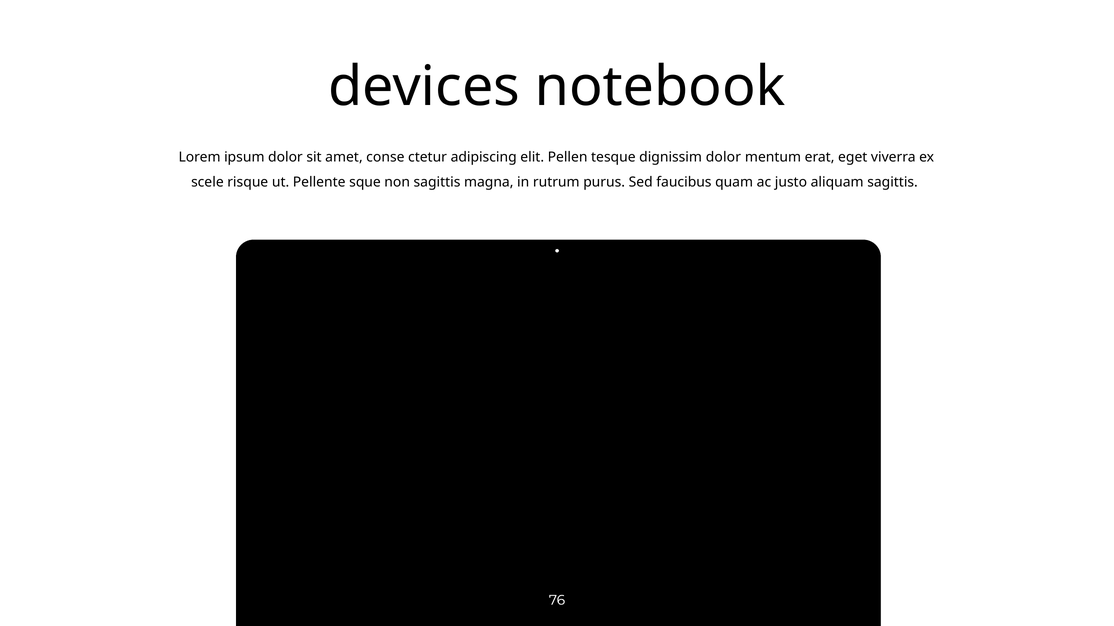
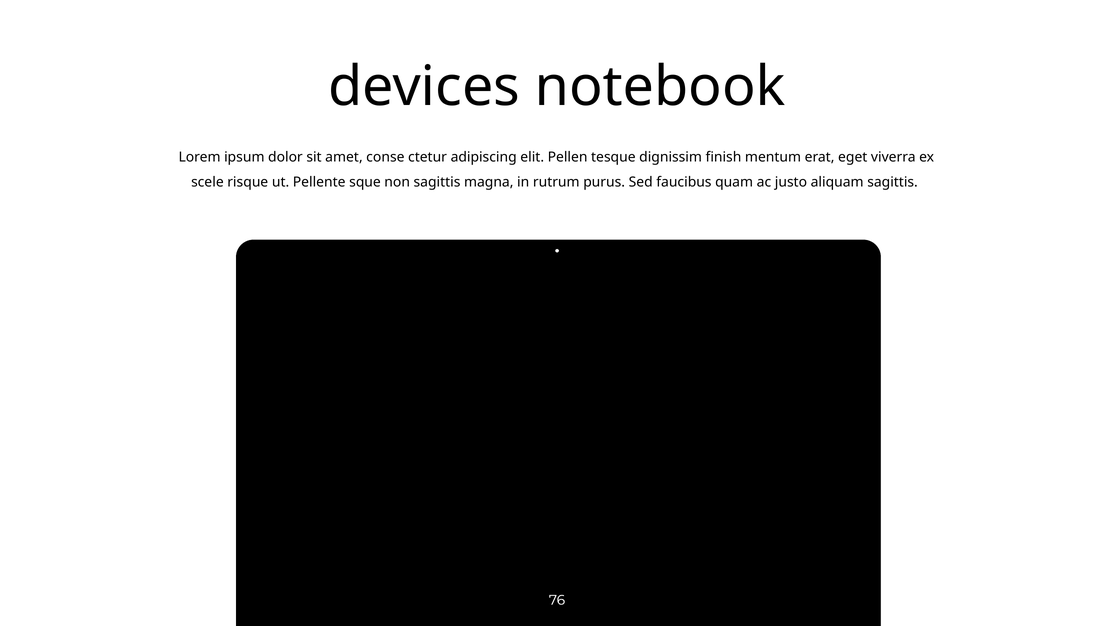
dignissim dolor: dolor -> finish
